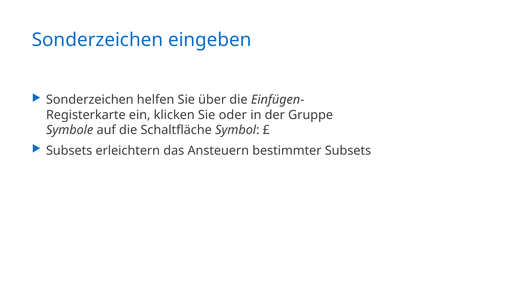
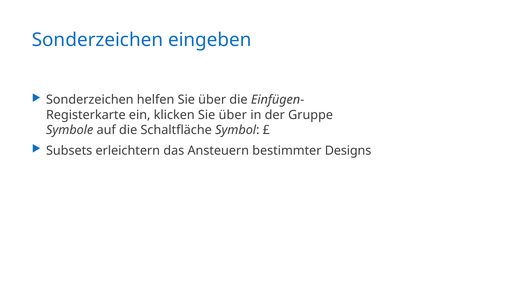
klicken Sie oder: oder -> über
bestimmter Subsets: Subsets -> Designs
